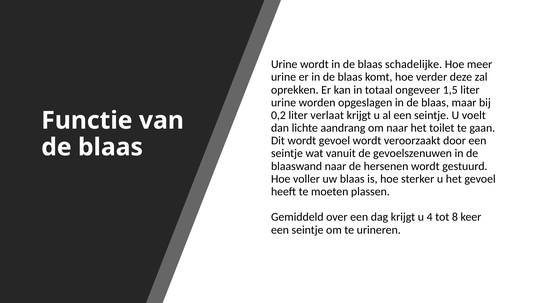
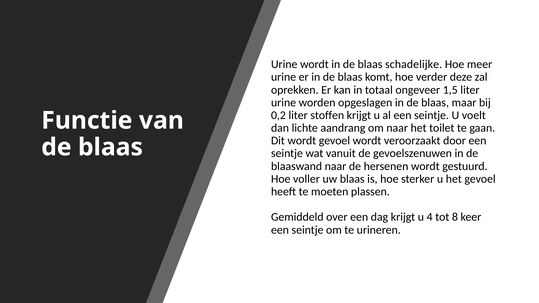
verlaat: verlaat -> stoffen
